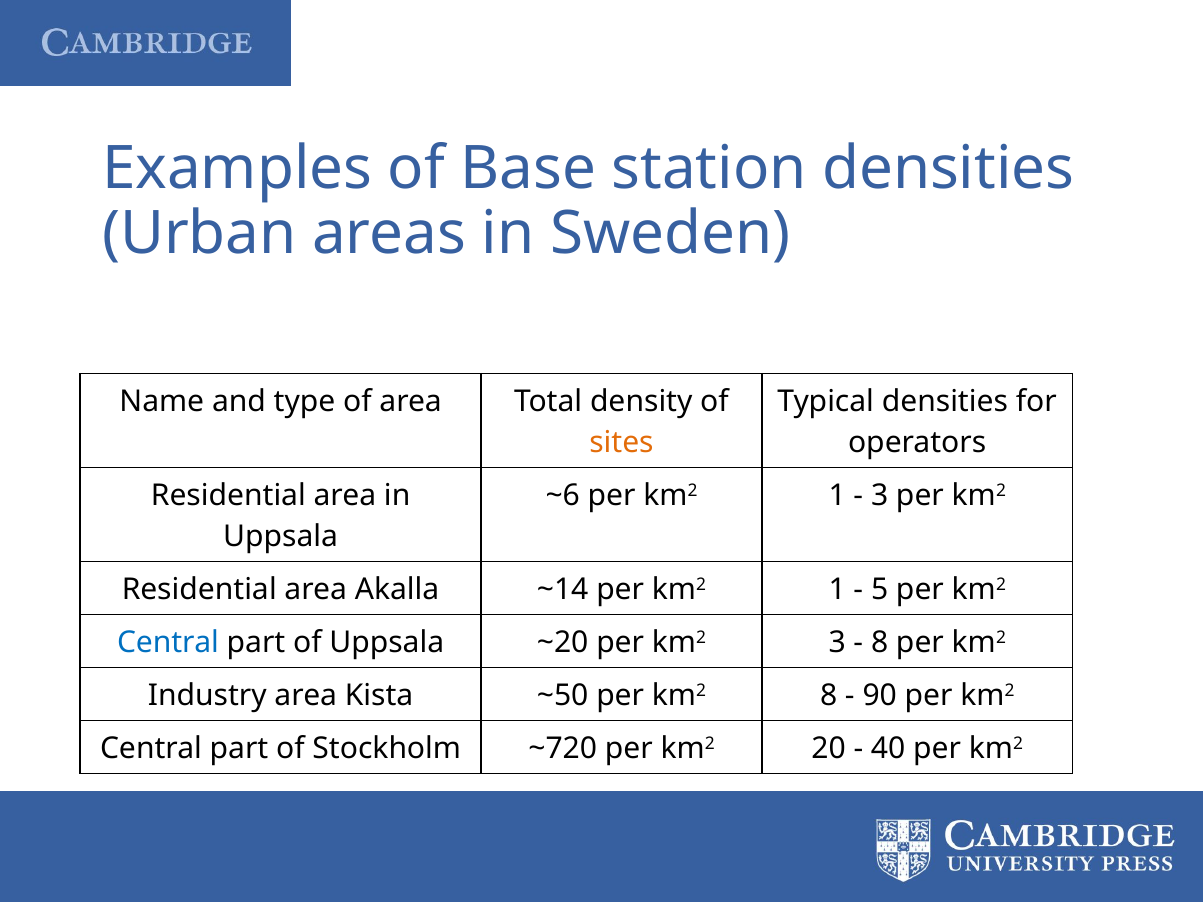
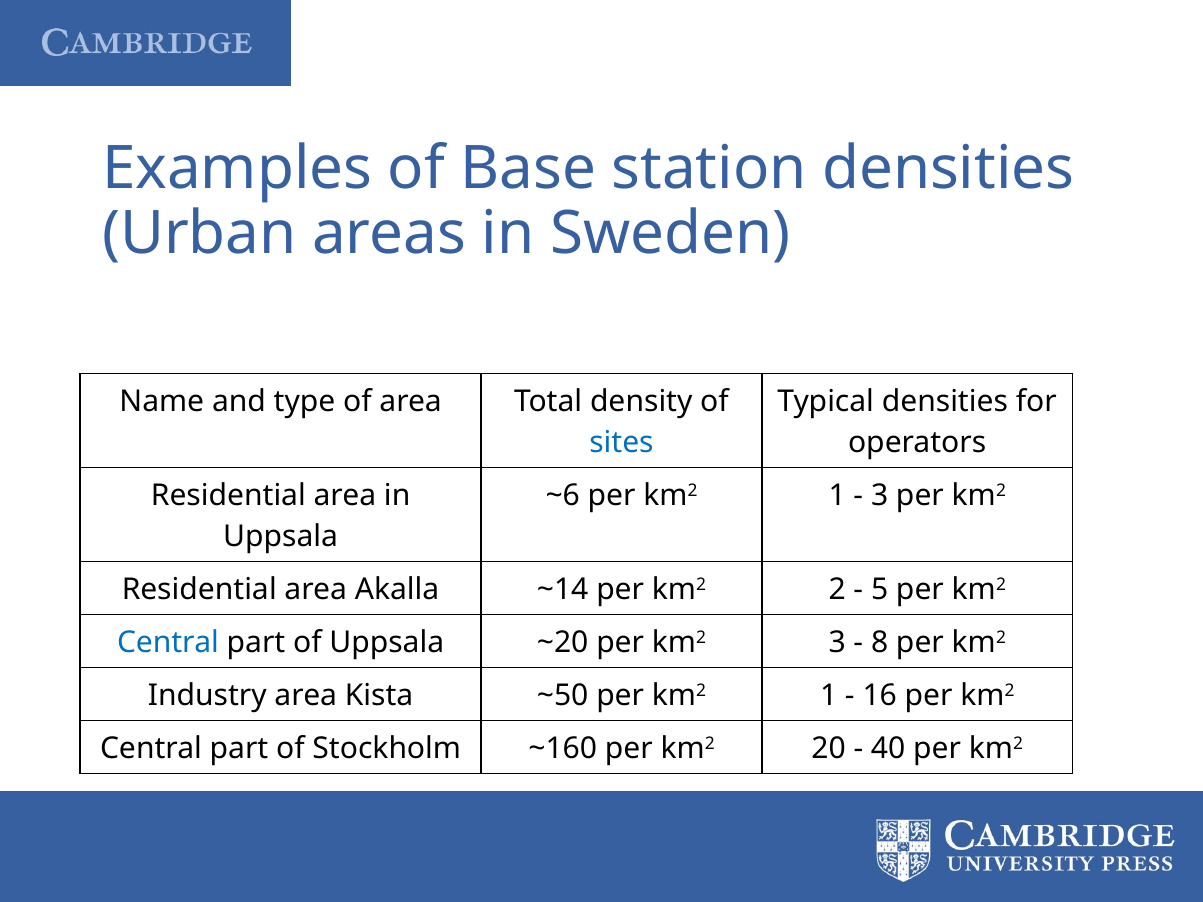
sites colour: orange -> blue
~14 per km2 1: 1 -> 2
~50 per km2 8: 8 -> 1
90: 90 -> 16
~720: ~720 -> ~160
